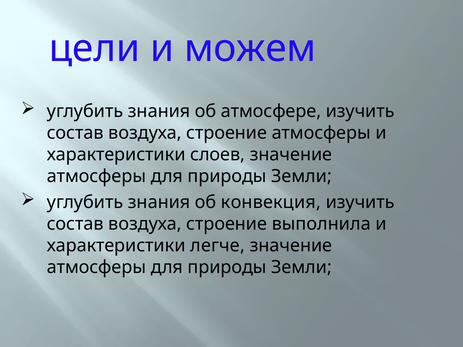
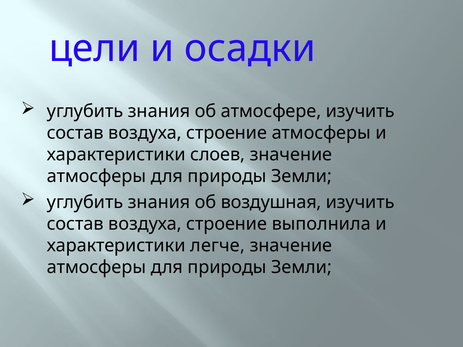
можем: можем -> осадки
конвекция: конвекция -> воздушная
